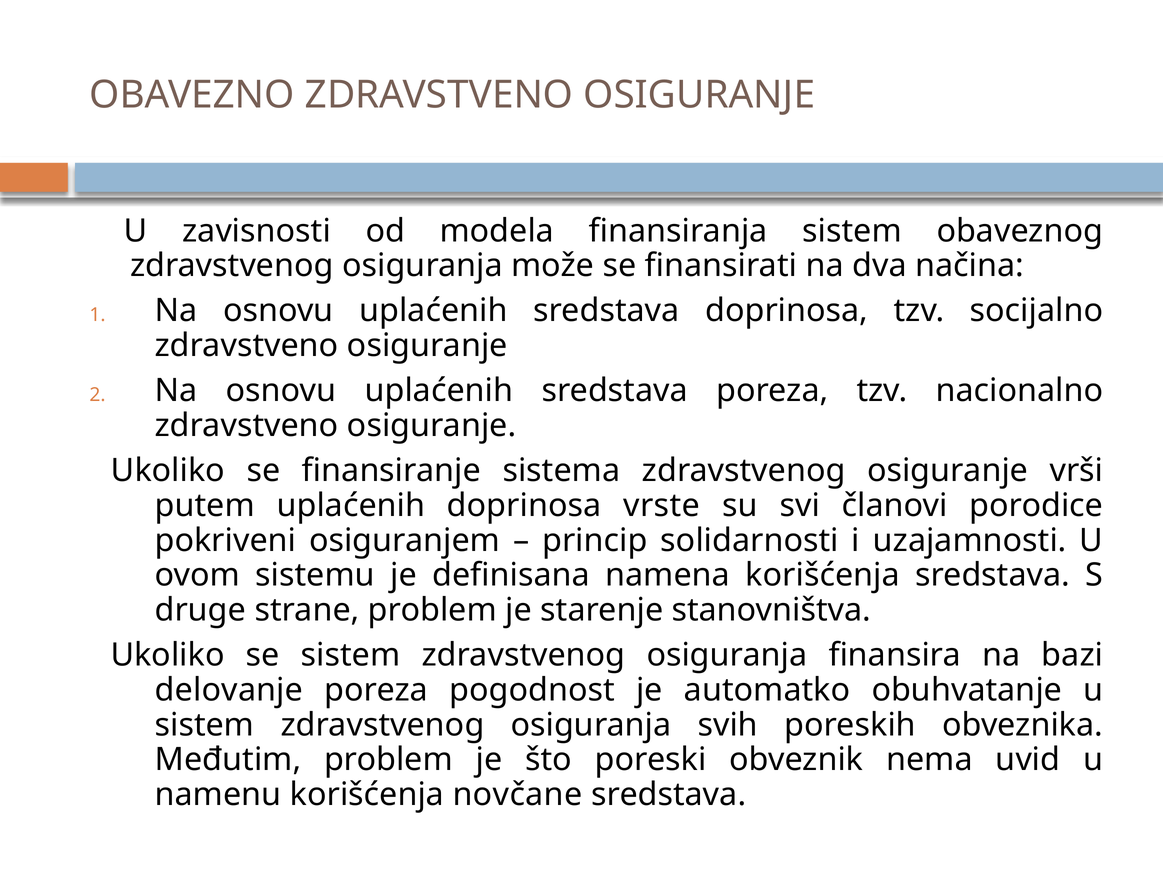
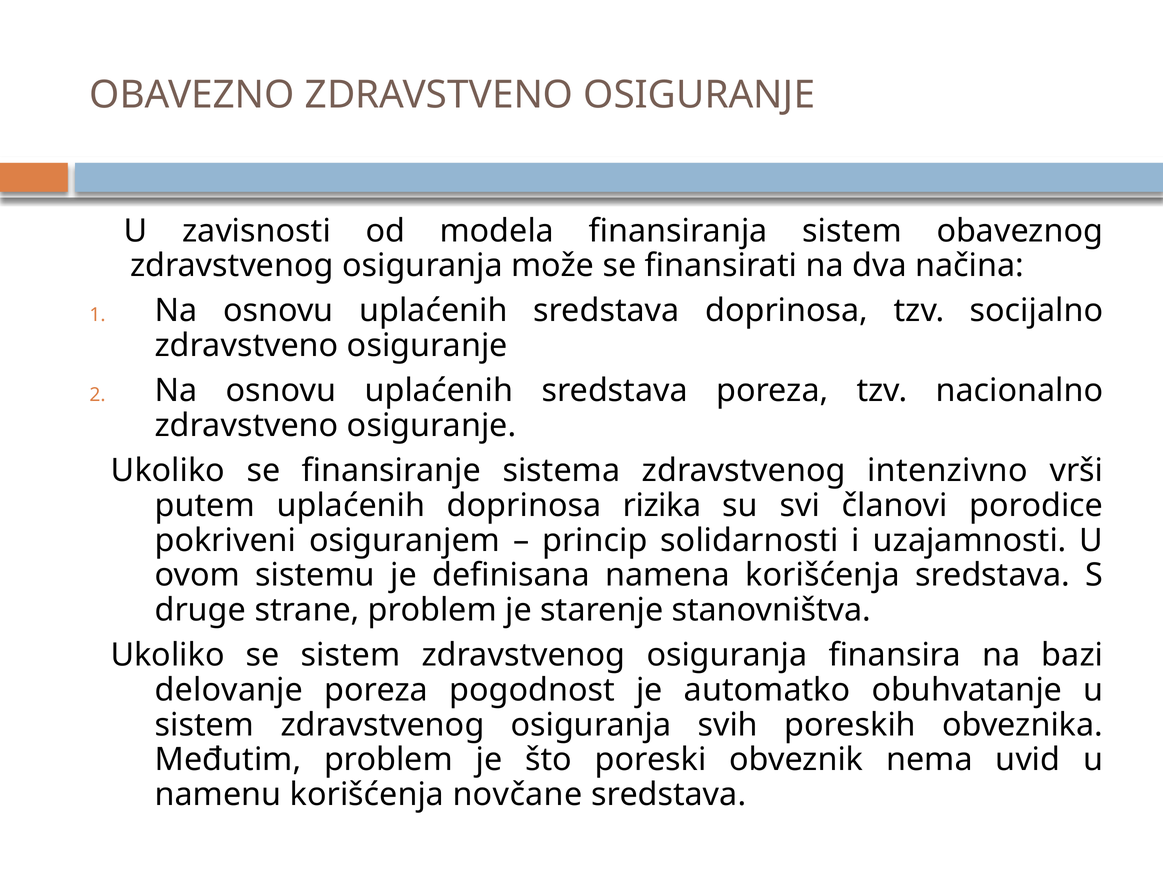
zdravstvenog osiguranje: osiguranje -> intenzivno
vrste: vrste -> rizika
